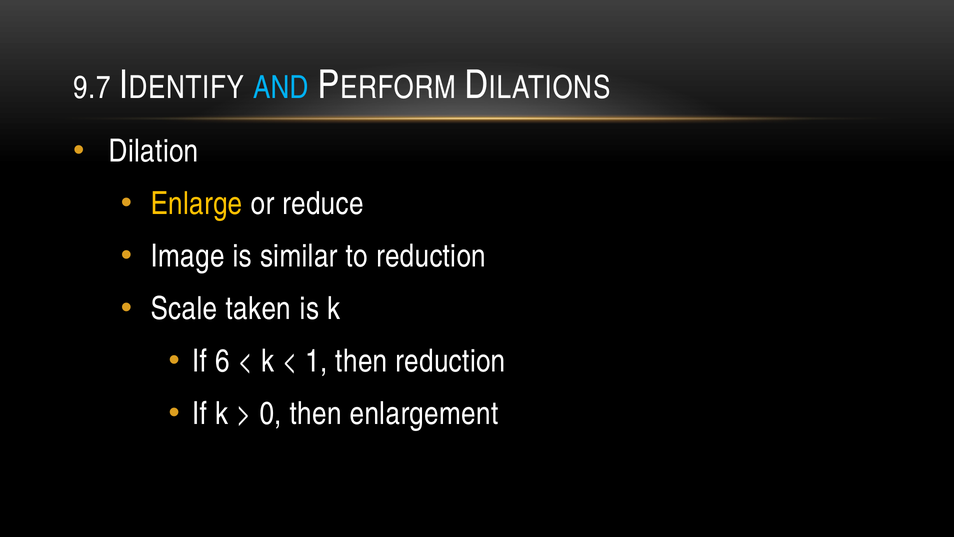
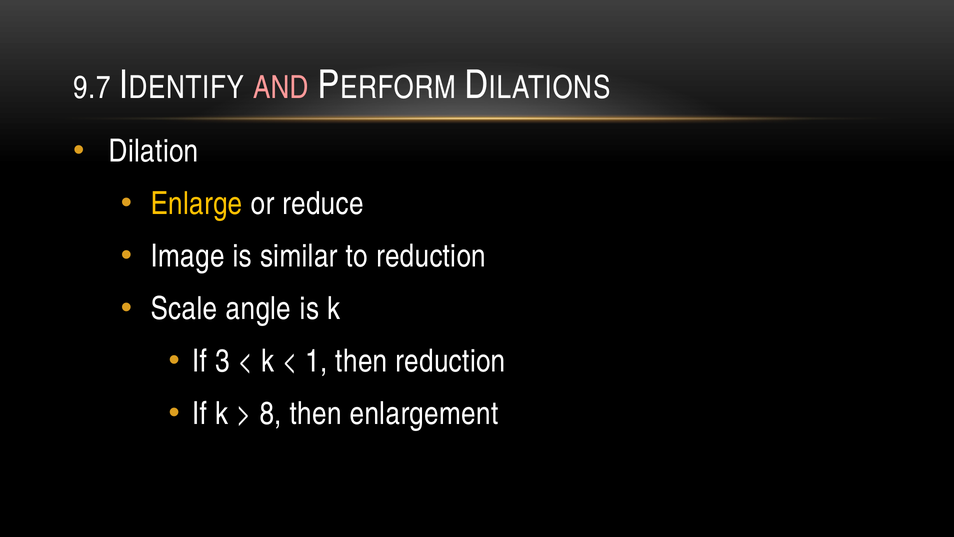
AND colour: light blue -> pink
taken: taken -> angle
6: 6 -> 3
0: 0 -> 8
